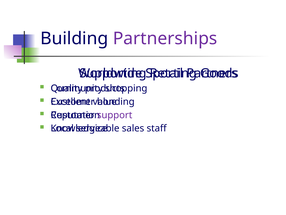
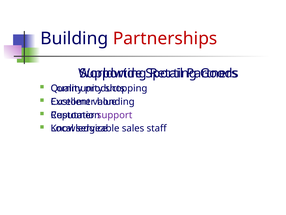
Partnerships colour: purple -> red
